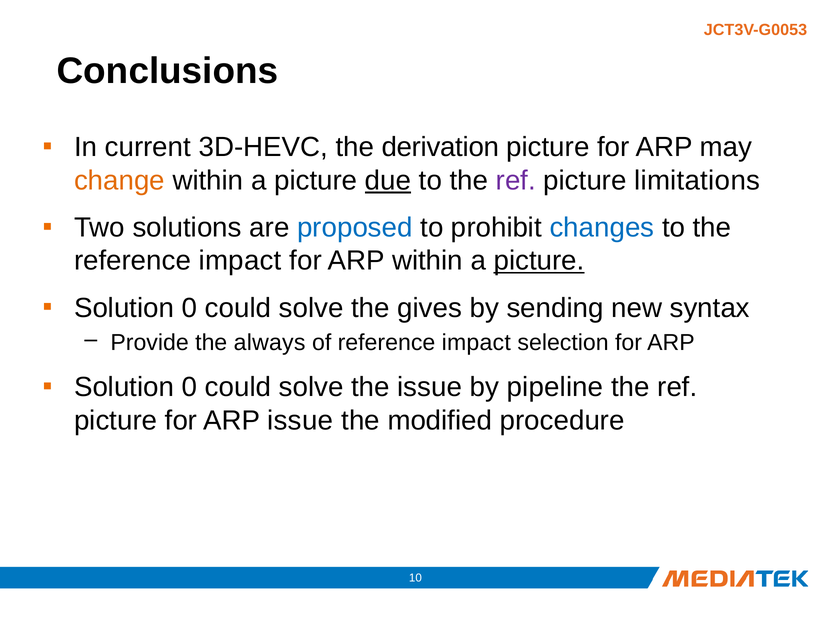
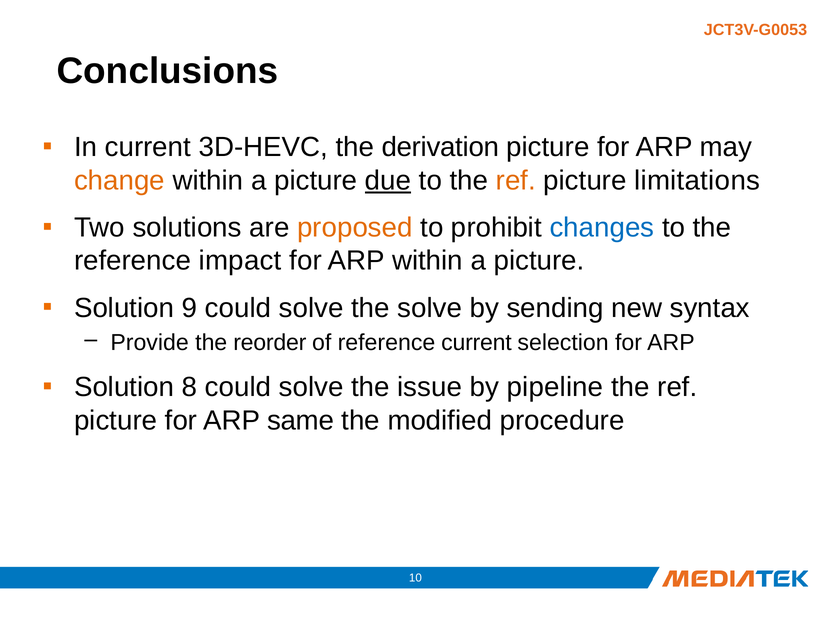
ref at (516, 181) colour: purple -> orange
proposed colour: blue -> orange
picture at (539, 261) underline: present -> none
0 at (190, 308): 0 -> 9
the gives: gives -> solve
always: always -> reorder
of reference impact: impact -> current
0 at (190, 387): 0 -> 8
ARP issue: issue -> same
